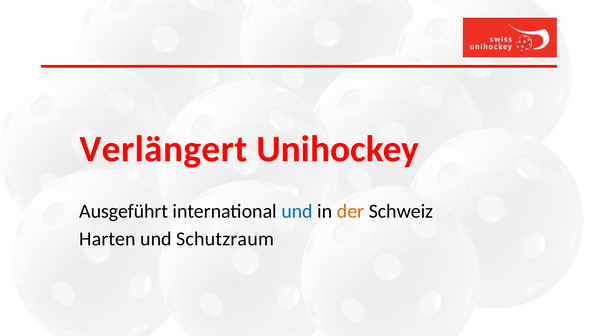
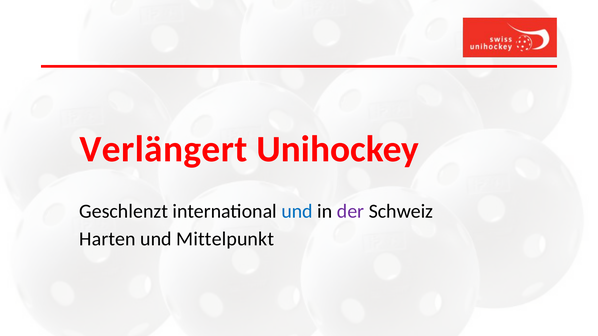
Ausgeführt: Ausgeführt -> Geschlenzt
der colour: orange -> purple
Schutzraum: Schutzraum -> Mittelpunkt
